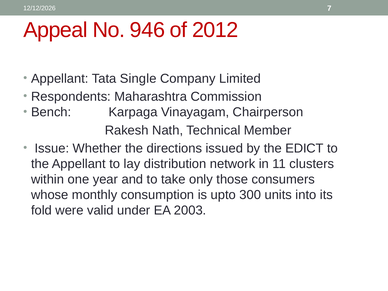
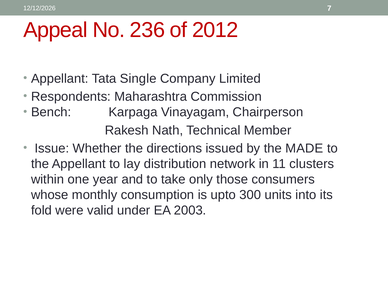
946: 946 -> 236
EDICT: EDICT -> MADE
